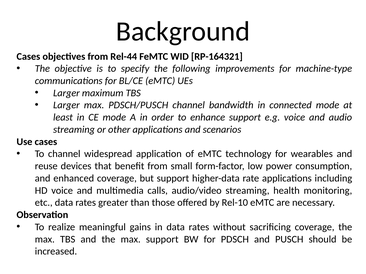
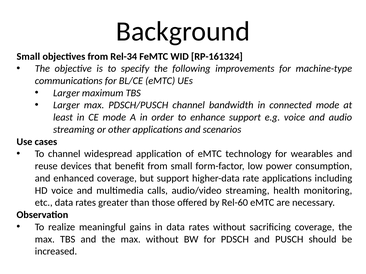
Cases at (28, 57): Cases -> Small
Rel-44: Rel-44 -> Rel-34
RP-164321: RP-164321 -> RP-161324
Rel-10: Rel-10 -> Rel-60
max support: support -> without
